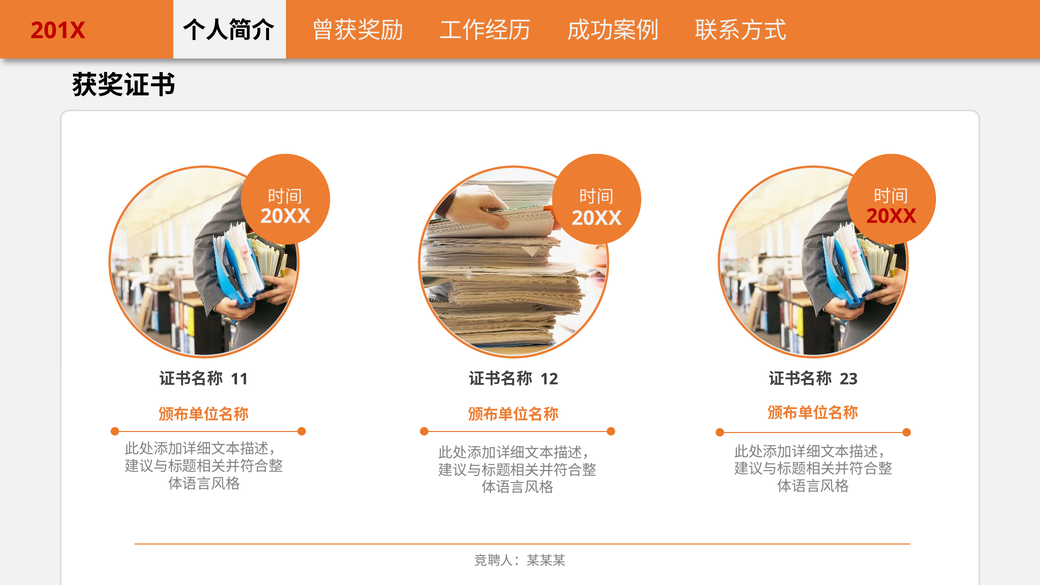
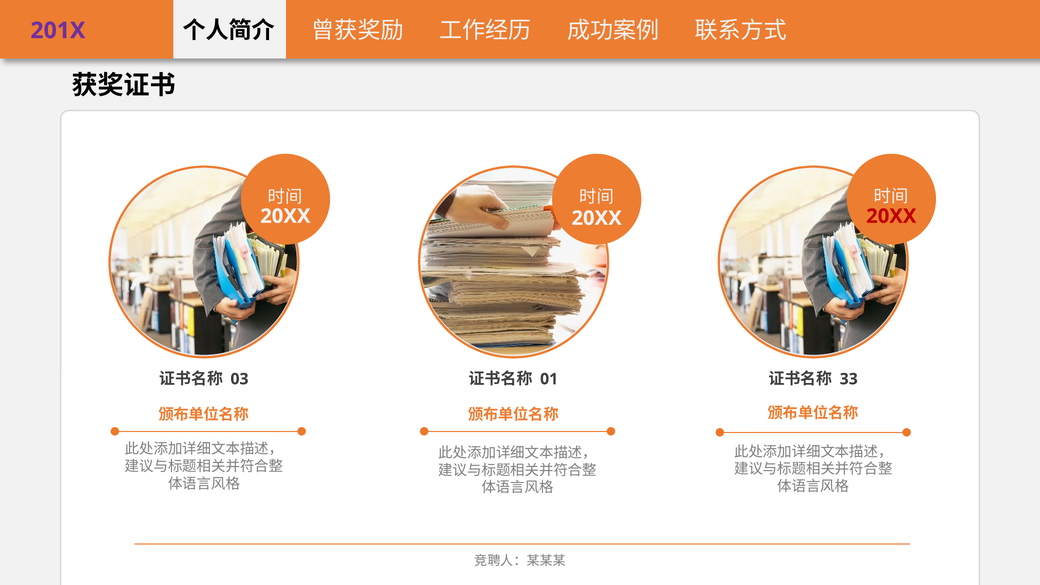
201X colour: red -> purple
11: 11 -> 03
12: 12 -> 01
23: 23 -> 33
